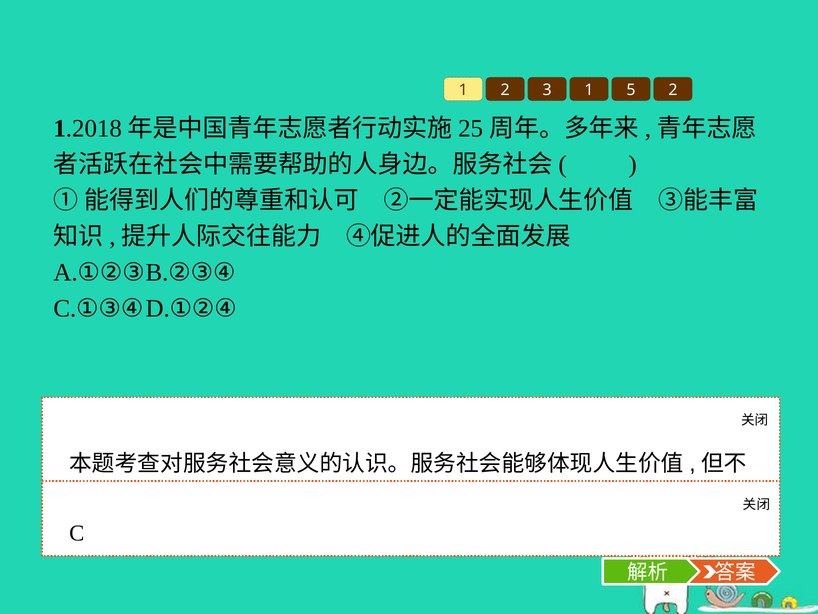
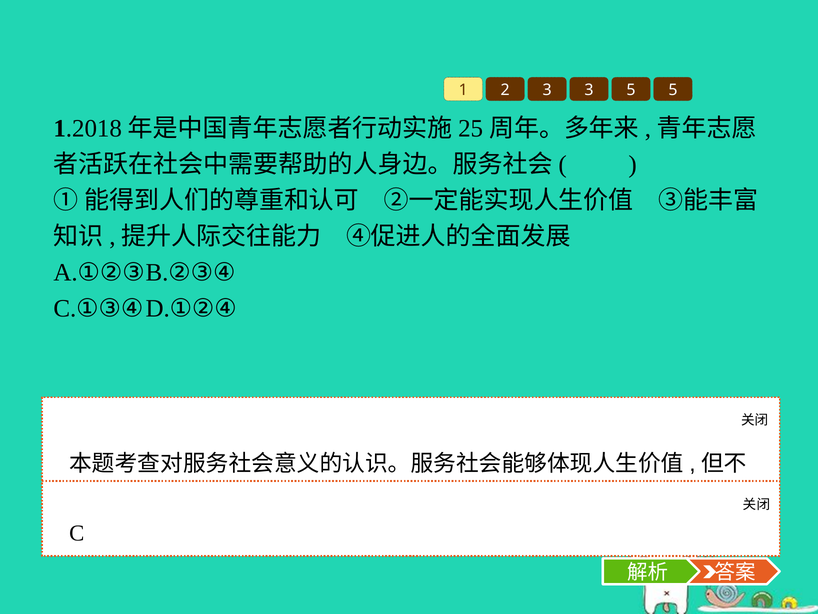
3 1: 1 -> 3
5 2: 2 -> 5
